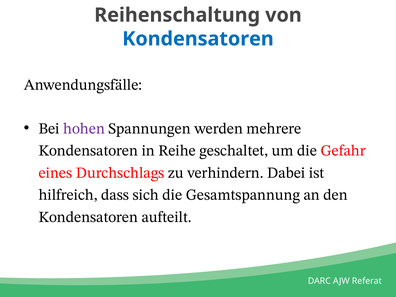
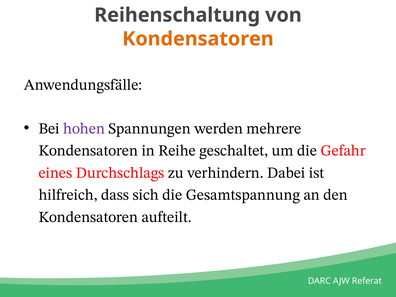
Kondensatoren at (198, 39) colour: blue -> orange
